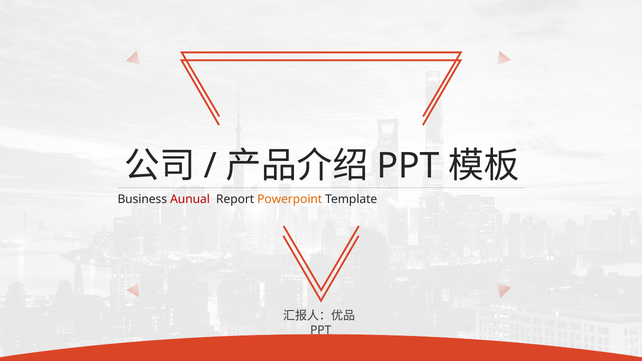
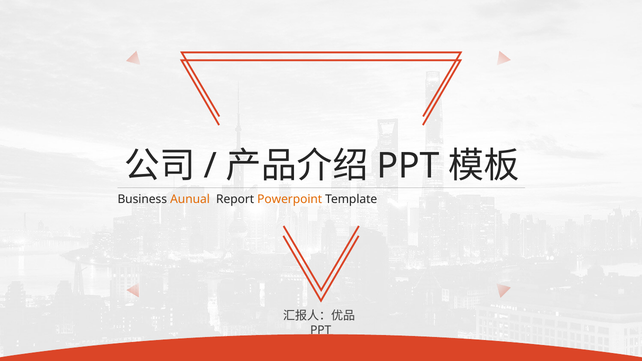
Aunual colour: red -> orange
